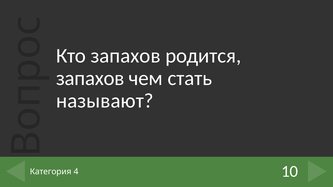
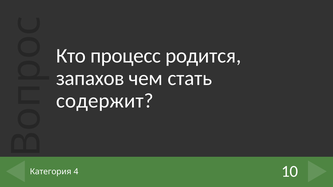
Кто запахов: запахов -> процесс
называют: называют -> содержит
